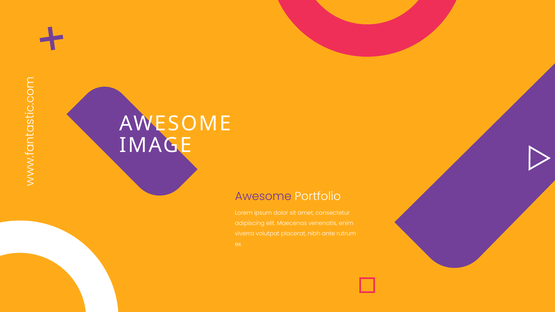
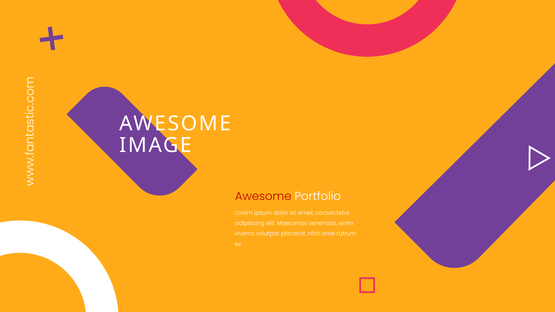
Awesome at (263, 196) colour: purple -> red
